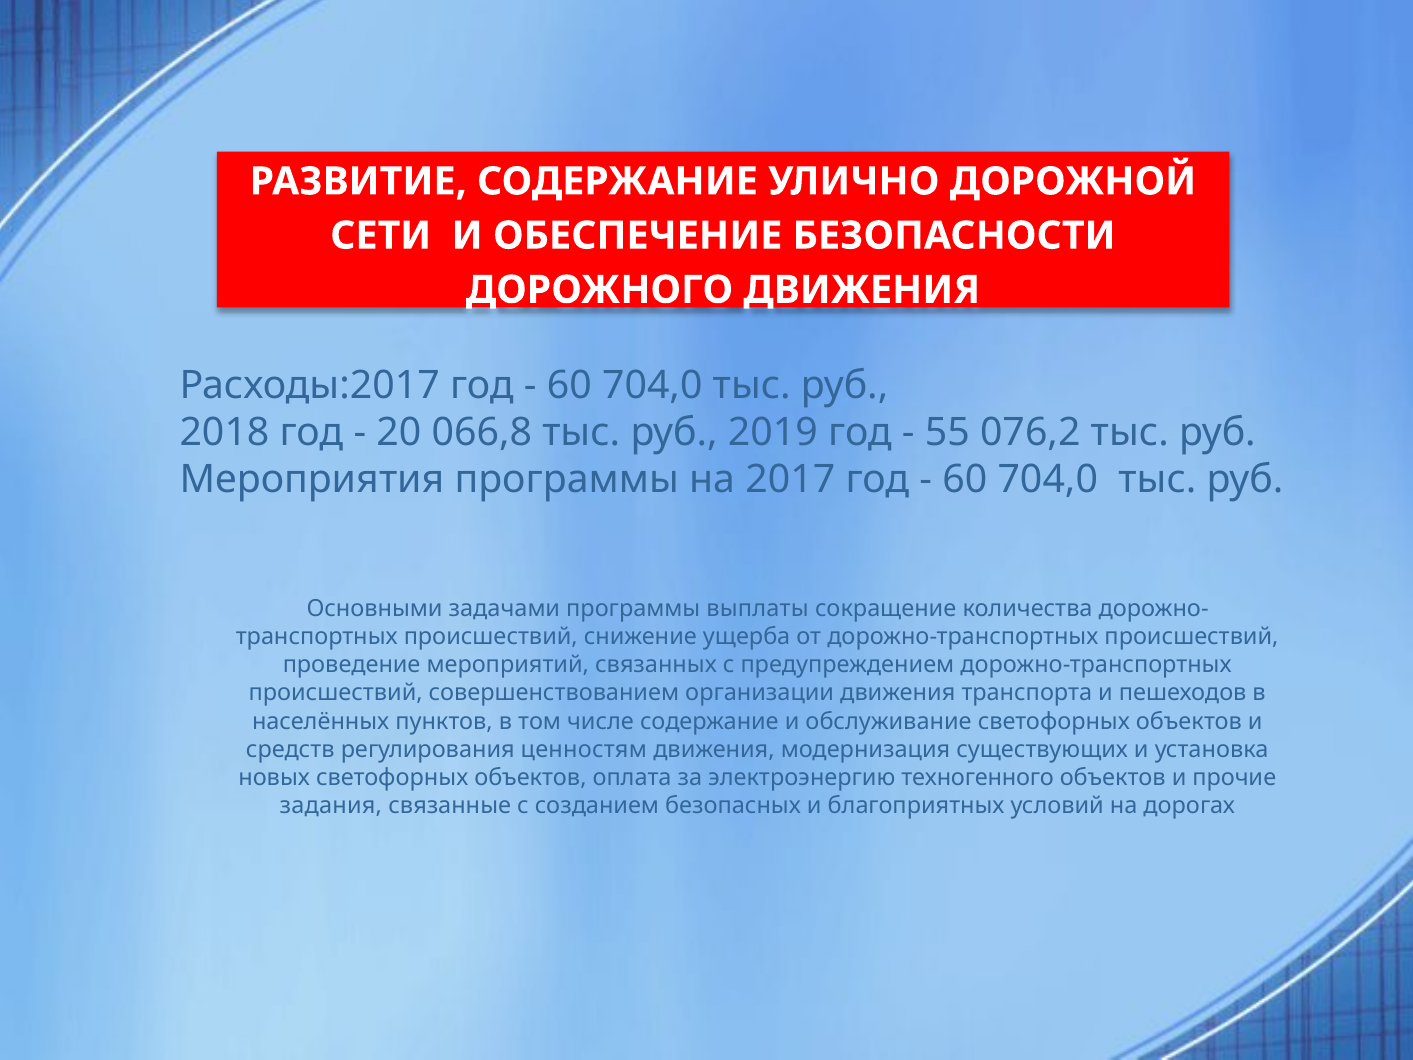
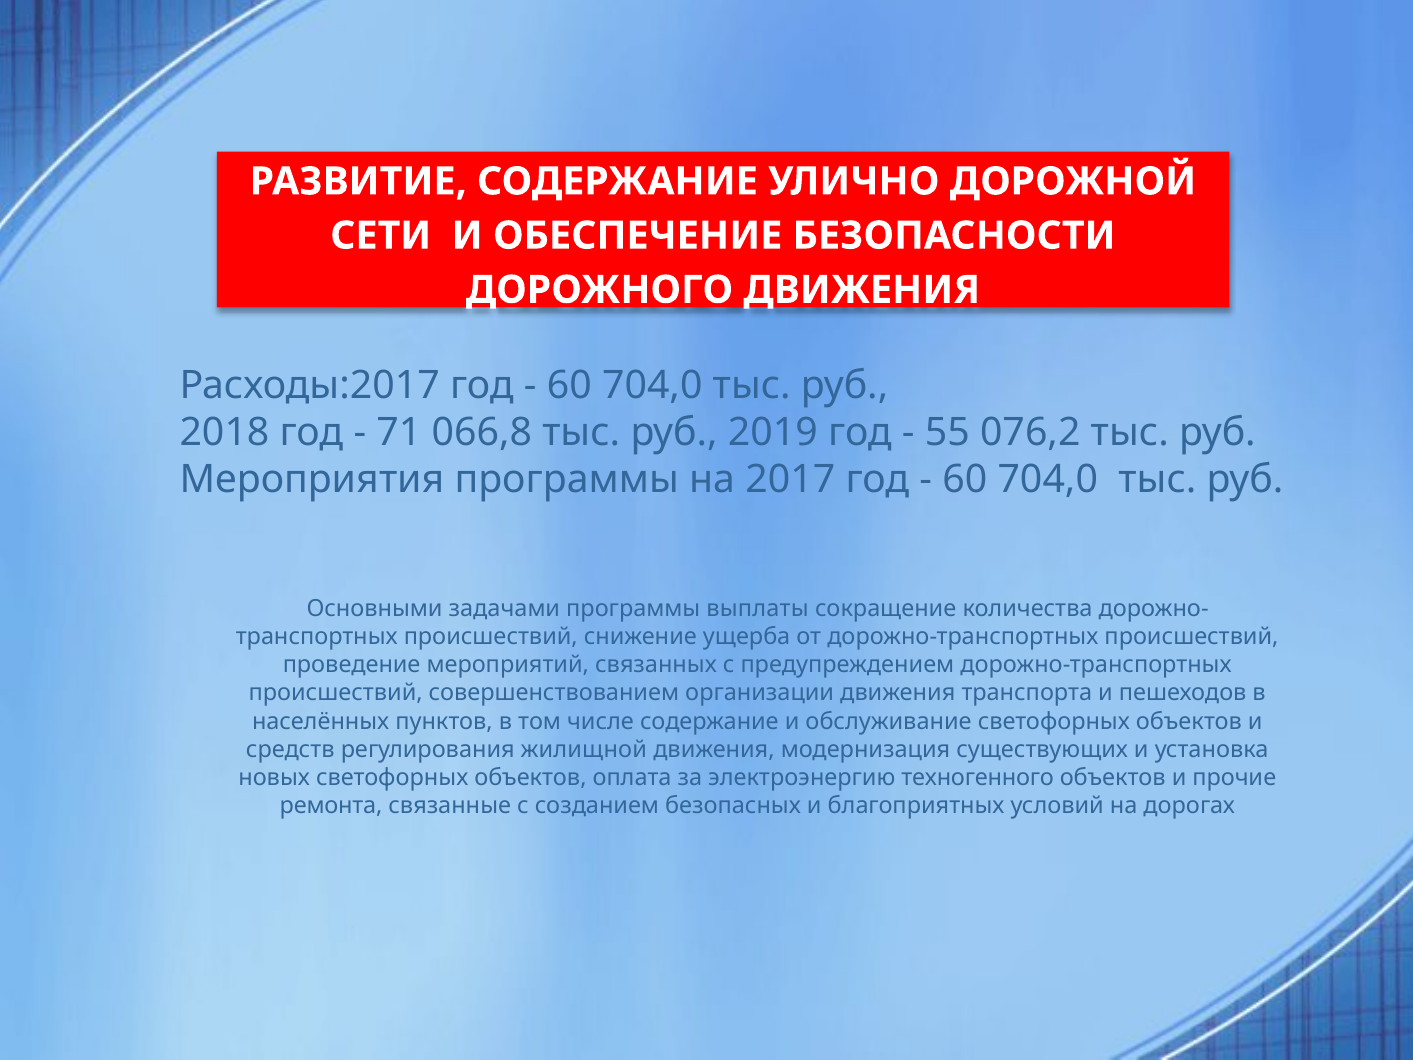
20: 20 -> 71
ценностям: ценностям -> жилищной
задания: задания -> ремонта
